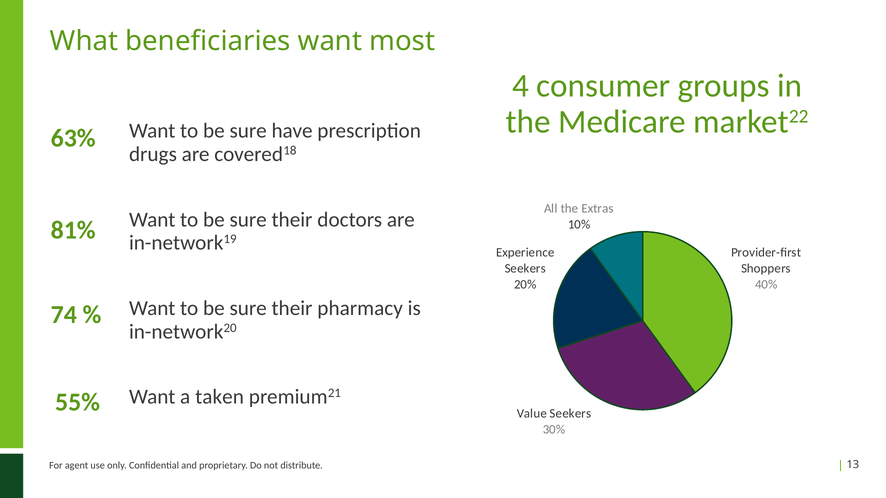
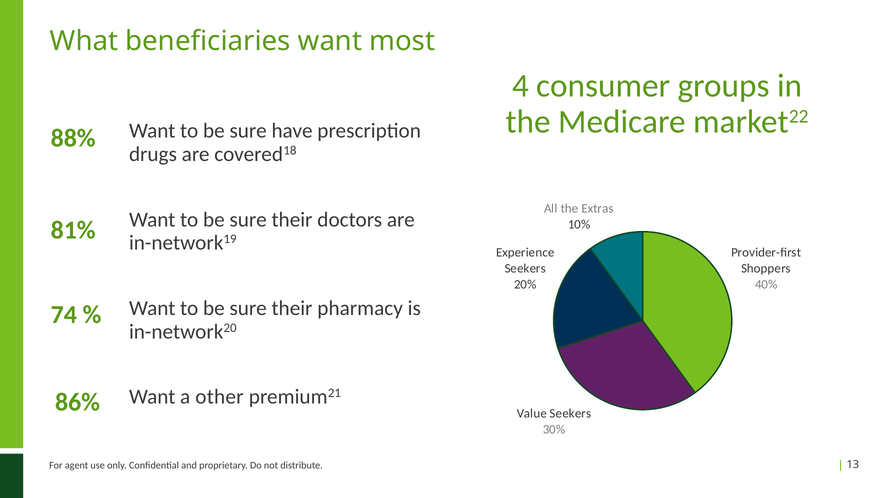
63%: 63% -> 88%
taken: taken -> other
55%: 55% -> 86%
